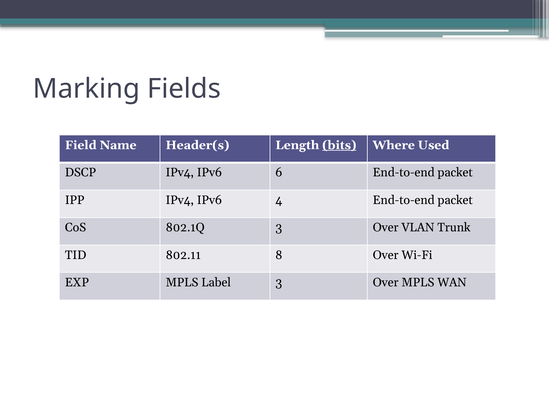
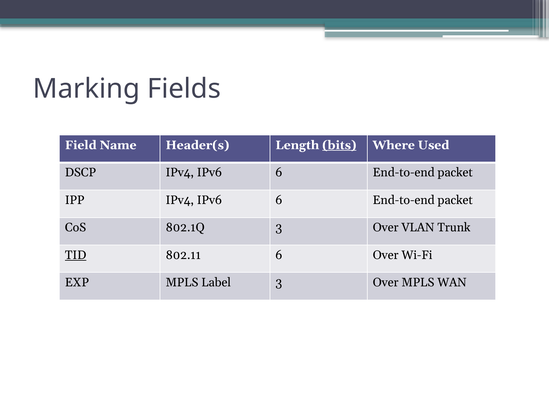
IPP IPv4 IPv6 4: 4 -> 6
TID underline: none -> present
802.11 8: 8 -> 6
